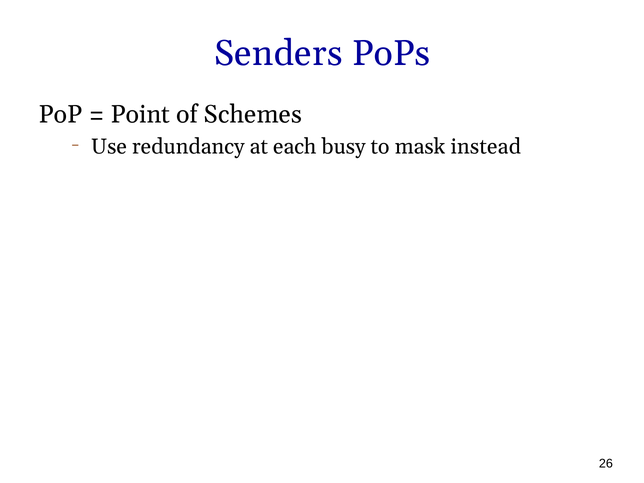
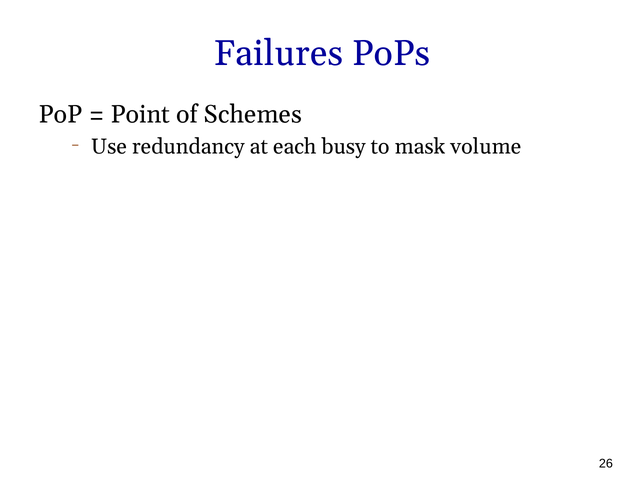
Senders: Senders -> Failures
instead: instead -> volume
